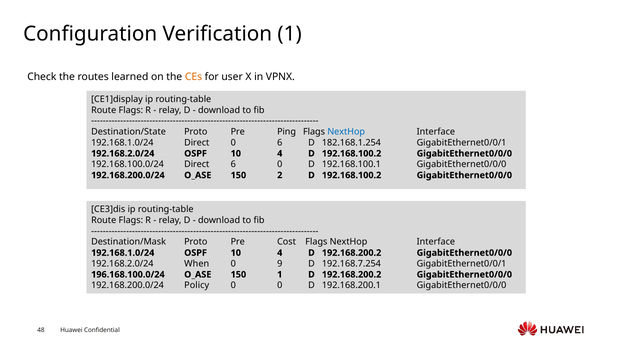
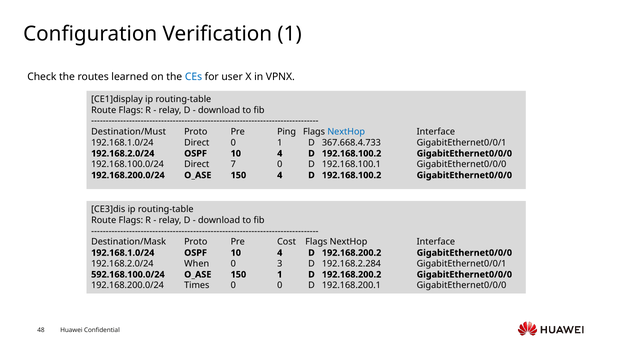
CEs colour: orange -> blue
Destination/State: Destination/State -> Destination/Must
0 6: 6 -> 1
182.168.1.254: 182.168.1.254 -> 367.668.4.733
Direct 6: 6 -> 7
150 2: 2 -> 4
9: 9 -> 3
192.168.7.254: 192.168.7.254 -> 192.168.2.284
196.168.100.0/24: 196.168.100.0/24 -> 592.168.100.0/24
Policy: Policy -> Times
